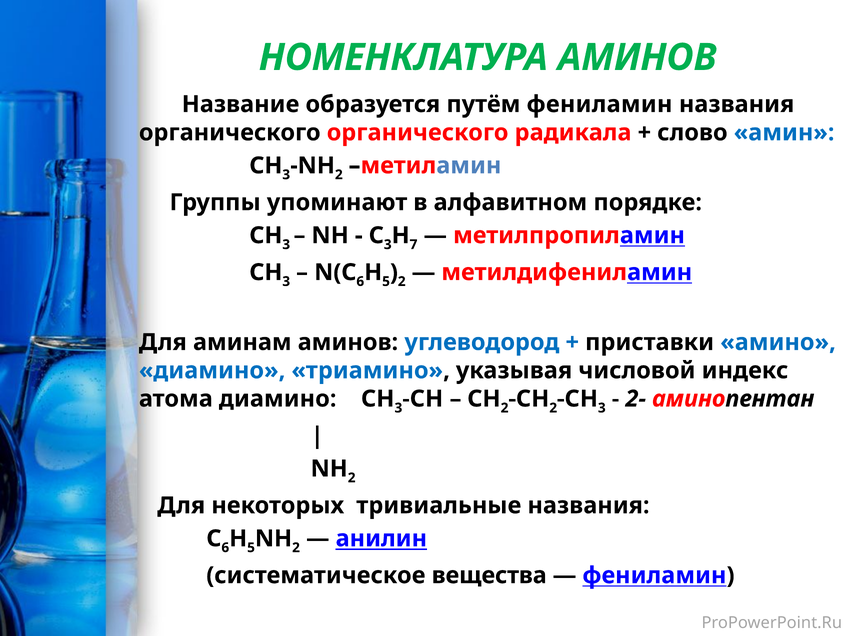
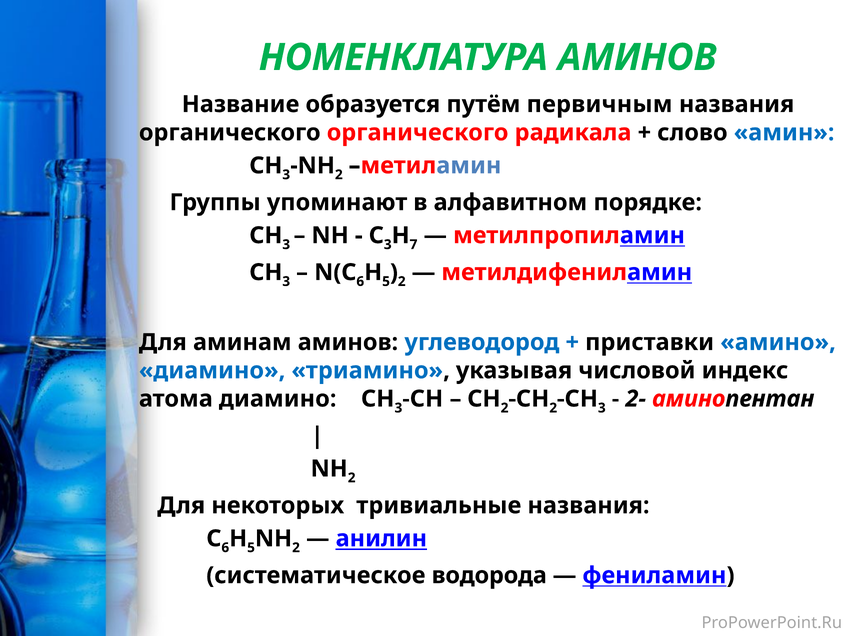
путём фениламин: фениламин -> первичным
вещества: вещества -> водорода
